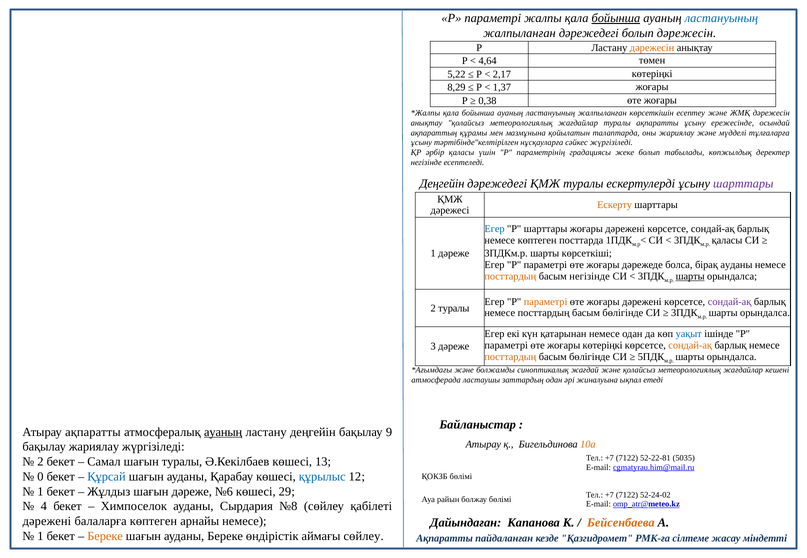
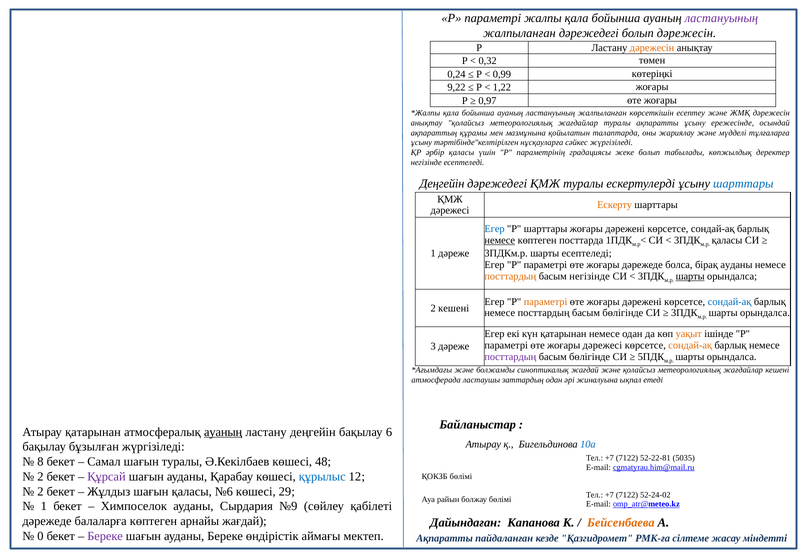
бойынша at (616, 18) underline: present -> none
ластануының at (721, 18) colour: blue -> purple
4,64: 4,64 -> 0,32
5,22: 5,22 -> 0,24
2,17: 2,17 -> 0,99
8,29: 8,29 -> 9,22
1,37: 1,37 -> 1,22
0,38: 0,38 -> 0,97
шарттары at (743, 184) colour: purple -> blue
немесе at (500, 241) underline: none -> present
шарты көрсеткіші: көрсеткіші -> есептеледі
сондай-ақ at (730, 302) colour: purple -> blue
2 туралы: туралы -> кешені
уақыт colour: blue -> orange
жоғары көтеріңкі: көтеріңкі -> дәрежесі
посттардың at (510, 357) colour: orange -> purple
Атырау ақпаратты: ақпаратты -> қатарынан
9: 9 -> 6
10а colour: orange -> blue
бақылау жариялау: жариялау -> бұзылған
2 at (40, 462): 2 -> 8
13: 13 -> 48
0 at (40, 477): 0 -> 2
Құрсай colour: blue -> purple
1 at (40, 492): 1 -> 2
шағын дәреже: дәреже -> қаласы
4 at (44, 507): 4 -> 1
№8: №8 -> №9
дәрежені at (47, 522): дәрежені -> дәрежеде
арнайы немесе: немесе -> жағдай
1 at (40, 537): 1 -> 0
Береке at (105, 537) colour: orange -> purple
аймағы сөйлеу: сөйлеу -> мектеп
